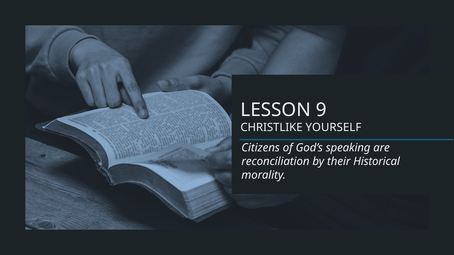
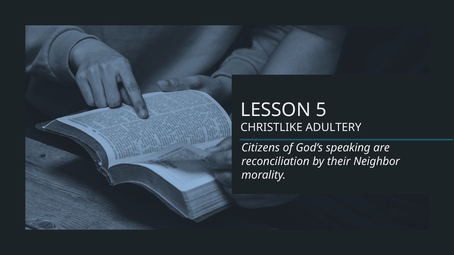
9: 9 -> 5
YOURSELF: YOURSELF -> ADULTERY
Historical: Historical -> Neighbor
